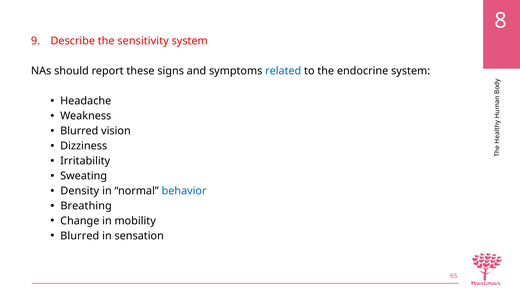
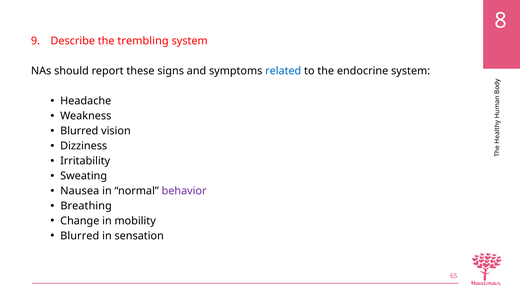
sensitivity: sensitivity -> trembling
Density: Density -> Nausea
behavior colour: blue -> purple
